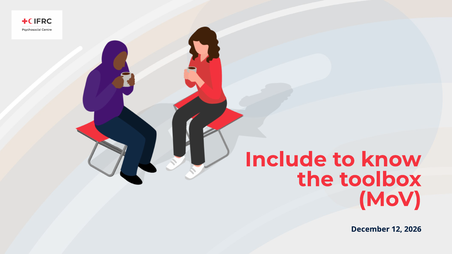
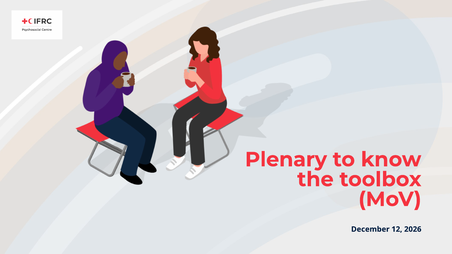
Include: Include -> Plenary
